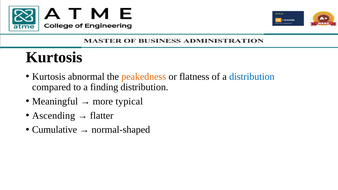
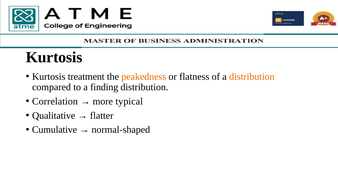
abnormal: abnormal -> treatment
distribution at (252, 77) colour: blue -> orange
Meaningful: Meaningful -> Correlation
Ascending: Ascending -> Qualitative
